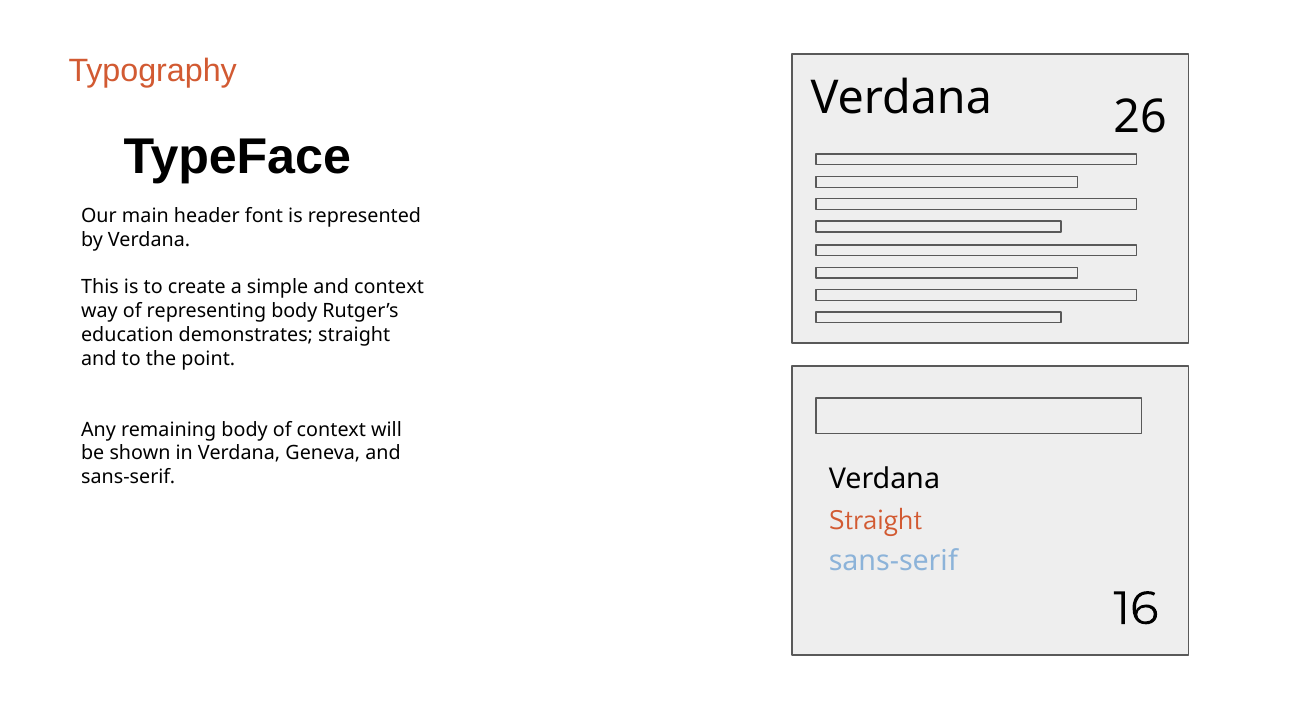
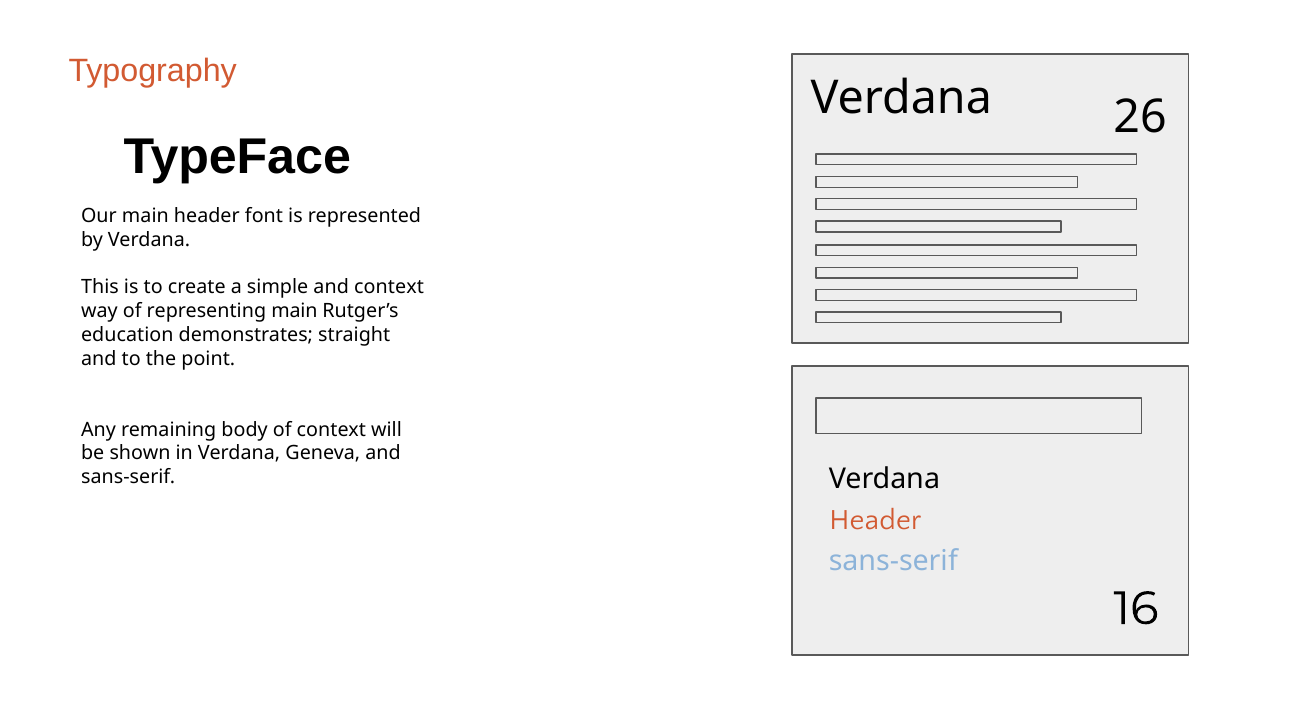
representing body: body -> main
Straight at (876, 519): Straight -> Header
